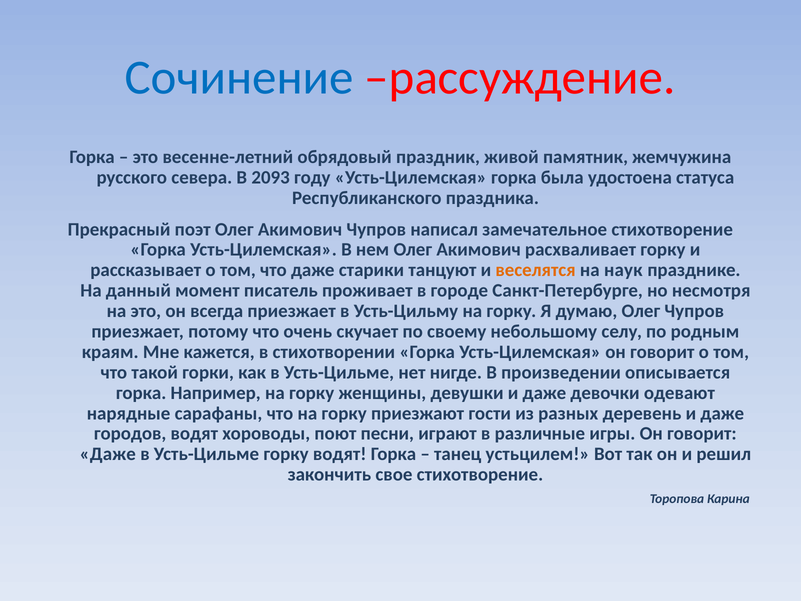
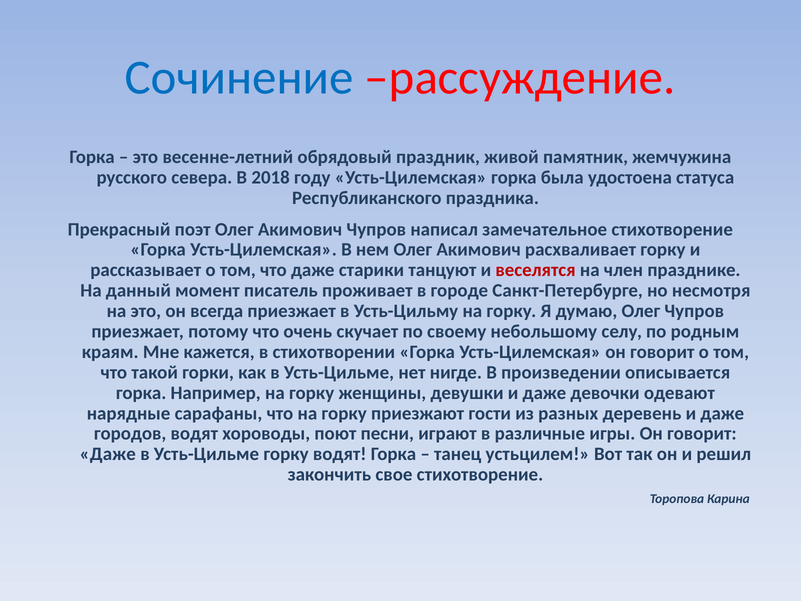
2093: 2093 -> 2018
веселятся colour: orange -> red
наук: наук -> член
